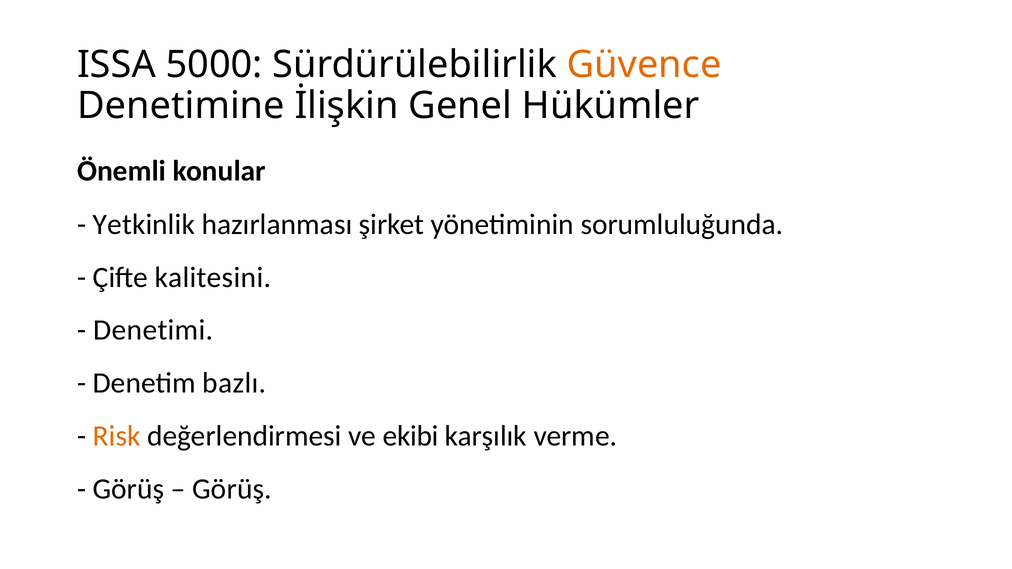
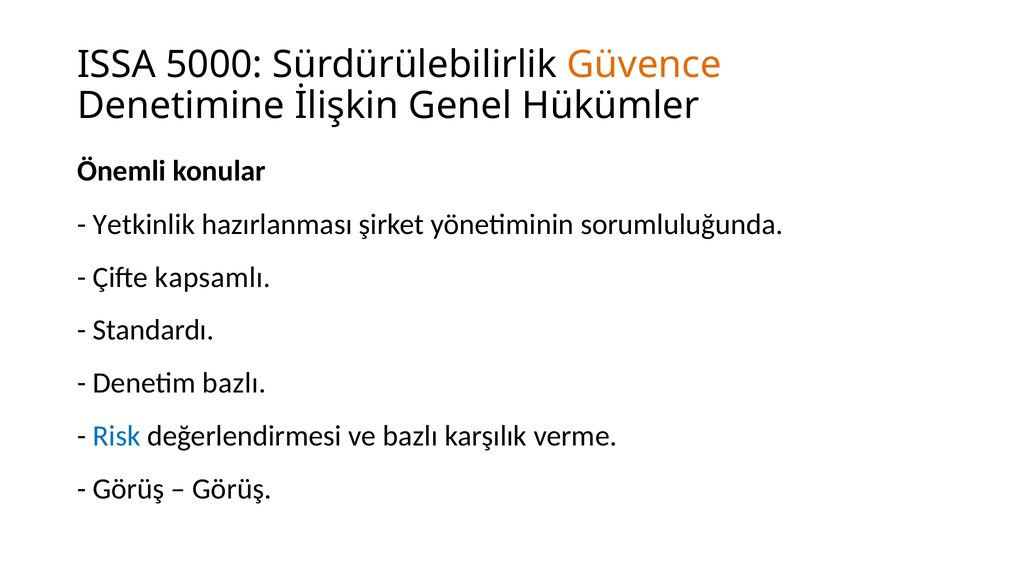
kalitesini: kalitesini -> kapsamlı
Denetimi: Denetimi -> Standardı
Risk colour: orange -> blue
ve ekibi: ekibi -> bazlı
